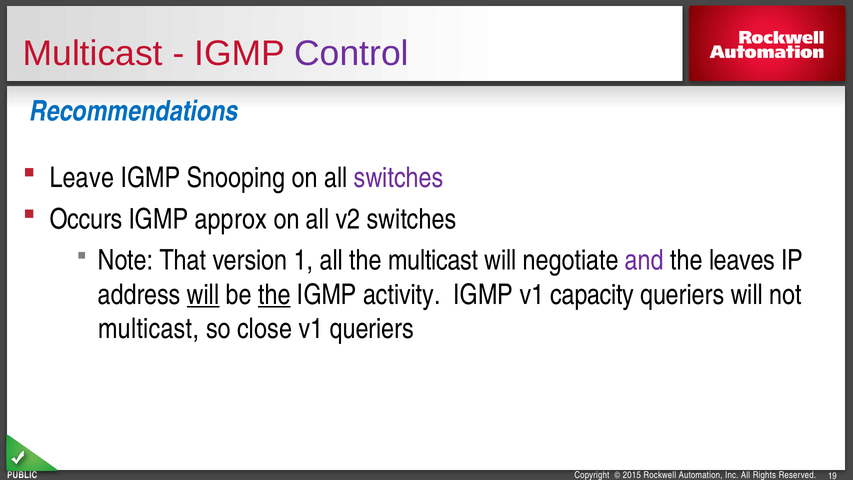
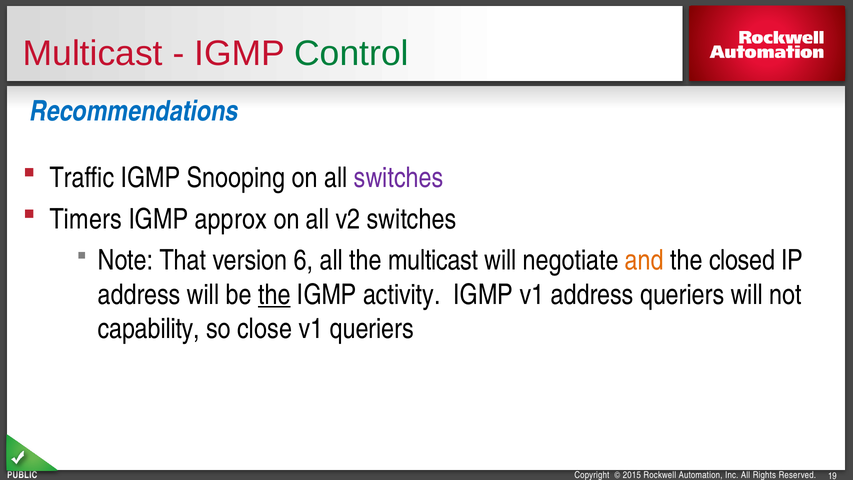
Control colour: purple -> green
Leave: Leave -> Traffic
Occurs: Occurs -> Timers
1: 1 -> 6
and colour: purple -> orange
leaves: leaves -> closed
will at (203, 295) underline: present -> none
v1 capacity: capacity -> address
multicast at (149, 329): multicast -> capability
